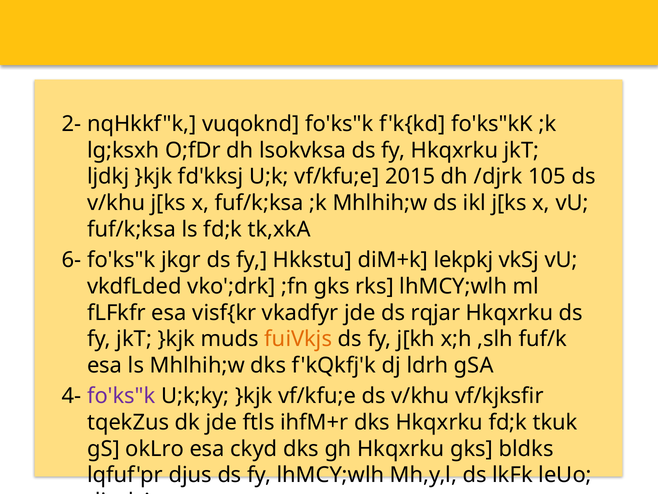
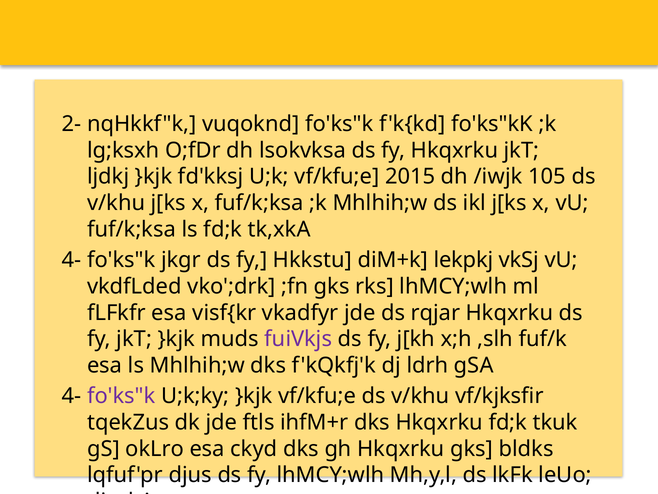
/djrk: /djrk -> /iwjk
6- at (71, 260): 6- -> 4-
fuiVkjs colour: orange -> purple
